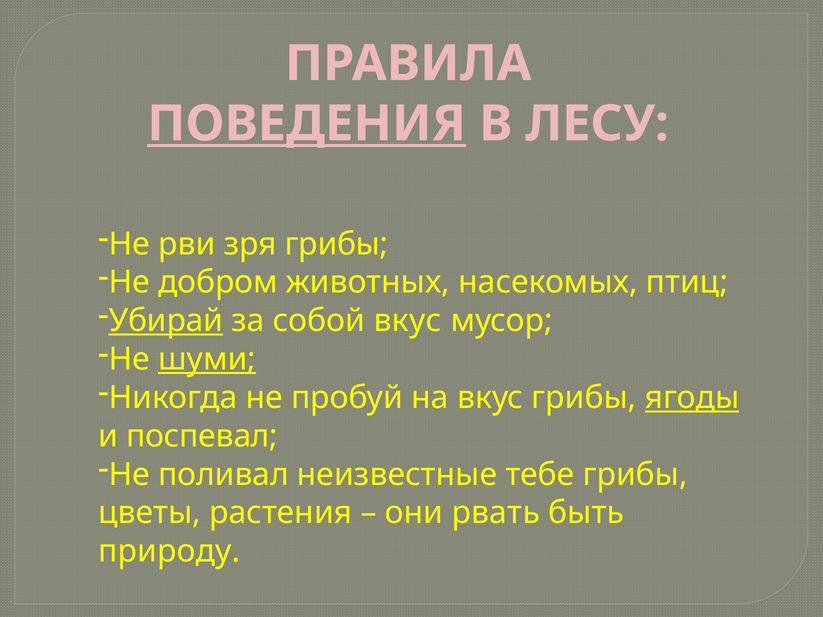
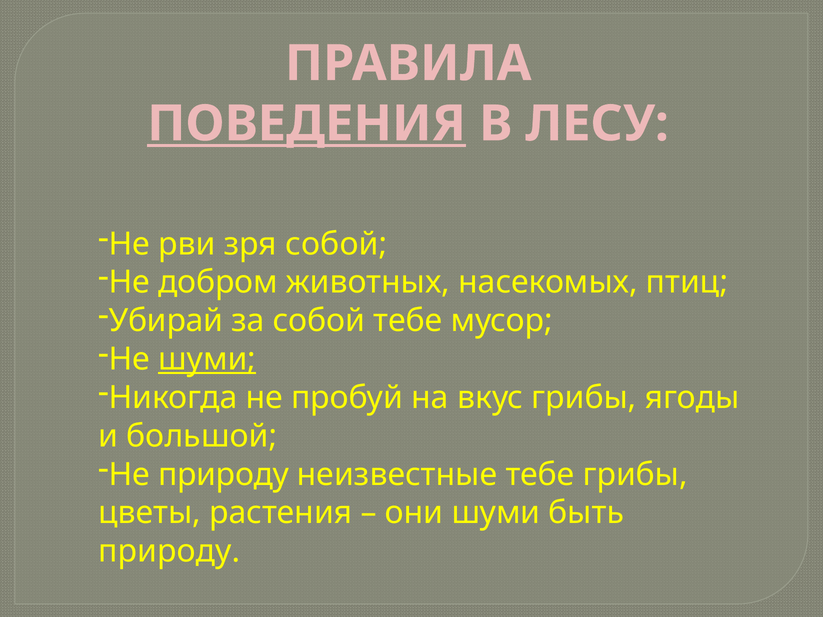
зря грибы: грибы -> собой
Убирай underline: present -> none
собой вкус: вкус -> тебе
ягоды underline: present -> none
поспевал: поспевал -> большой
Не поливал: поливал -> природу
они рвать: рвать -> шуми
